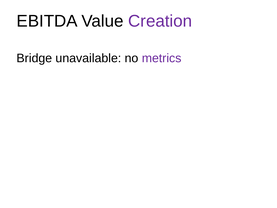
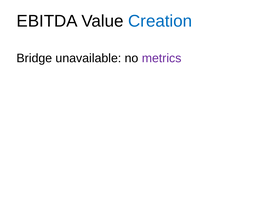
Creation colour: purple -> blue
